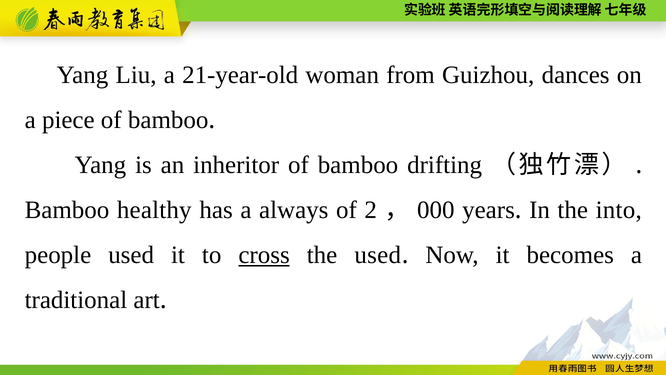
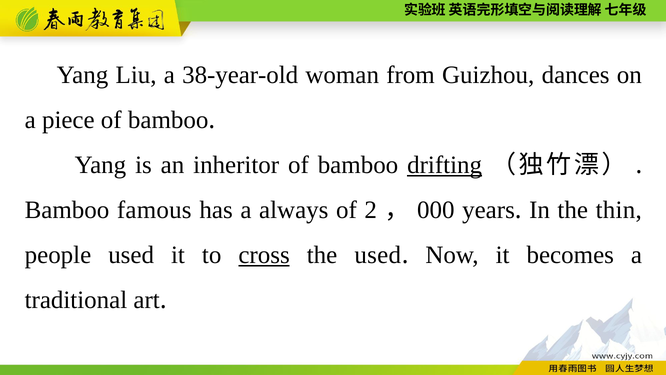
21-year-old: 21-year-old -> 38-year-old
drifting underline: none -> present
healthy: healthy -> famous
into: into -> thin
